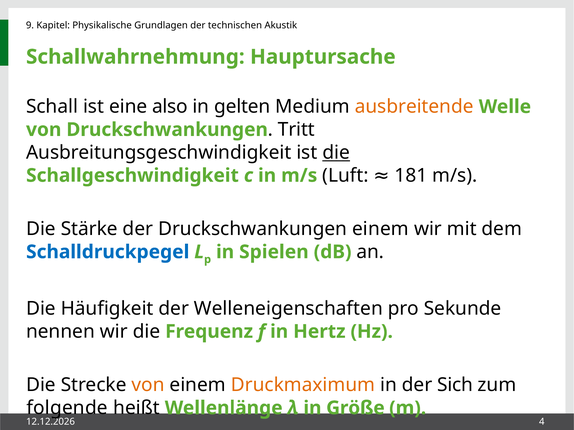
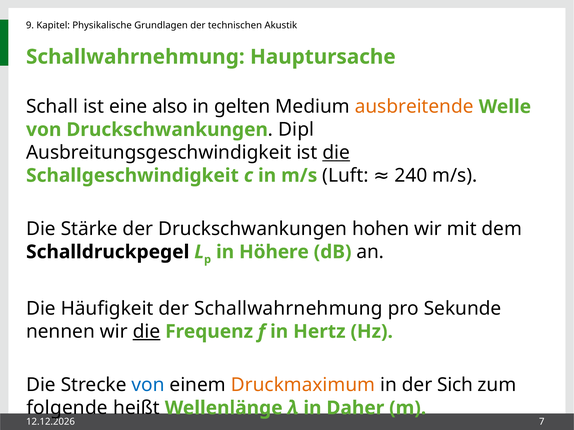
Tritt: Tritt -> Dipl
181: 181 -> 240
Druckschwankungen einem: einem -> hohen
Schalldruckpegel colour: blue -> black
Spielen: Spielen -> Höhere
der Welleneigenschaften: Welleneigenschaften -> Schallwahrnehmung
die at (146, 332) underline: none -> present
von at (148, 385) colour: orange -> blue
Größe: Größe -> Daher
4: 4 -> 7
